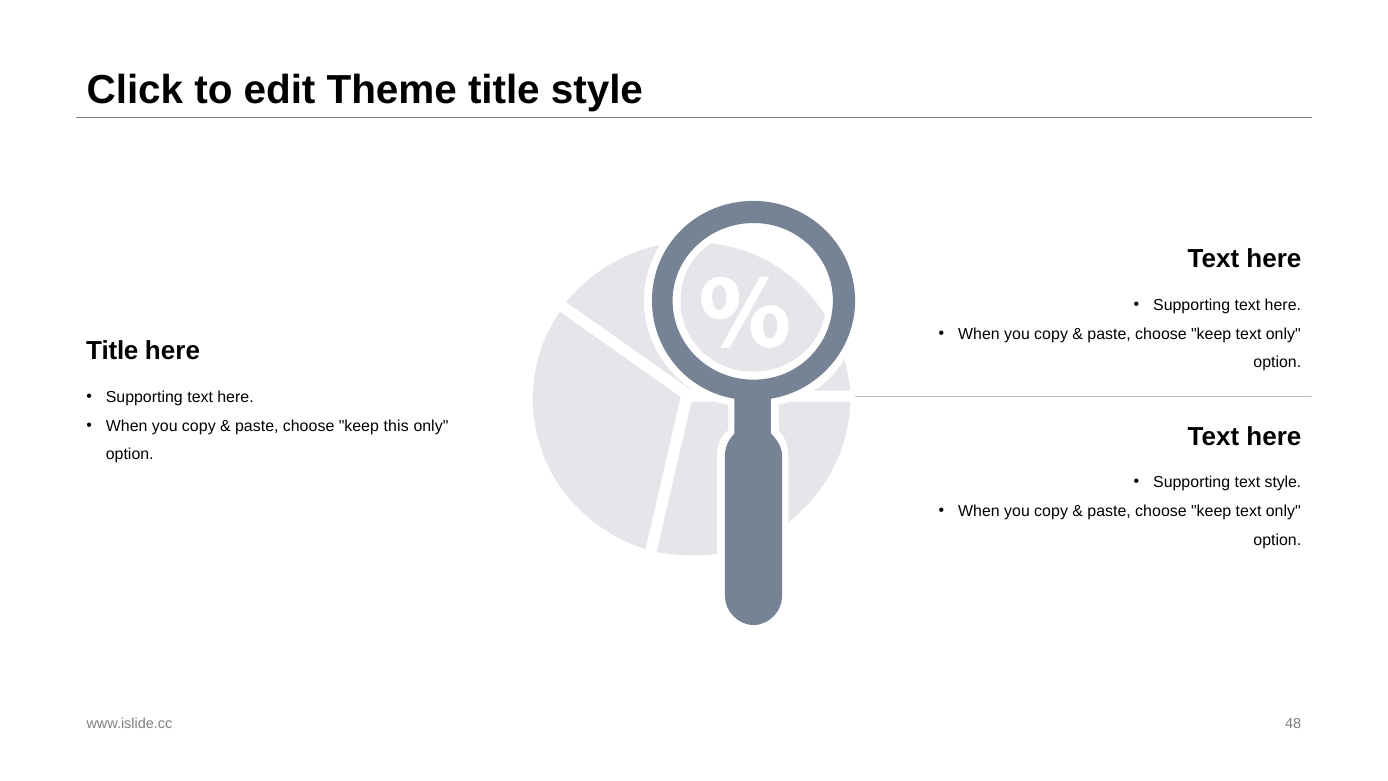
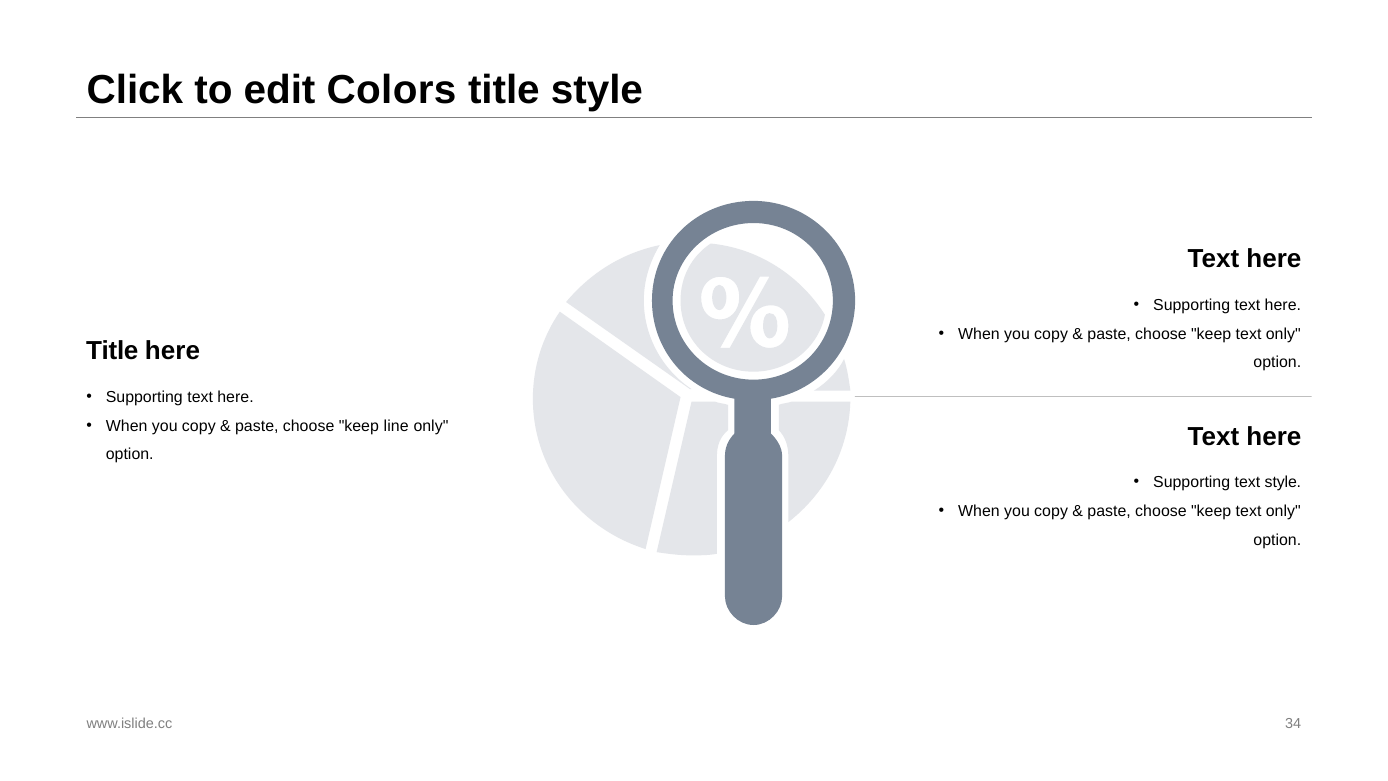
Theme: Theme -> Colors
this: this -> line
48: 48 -> 34
